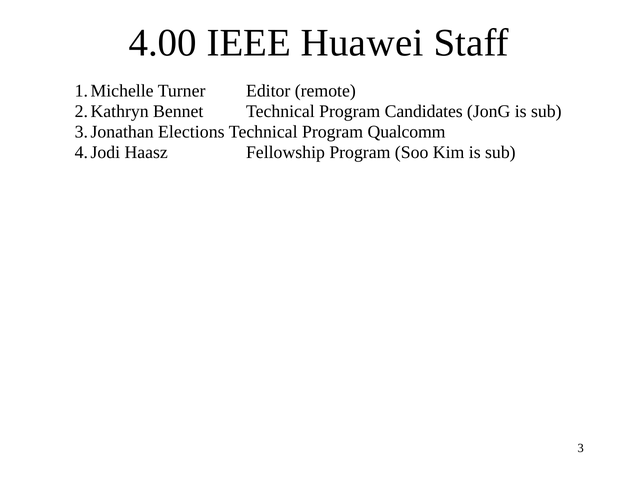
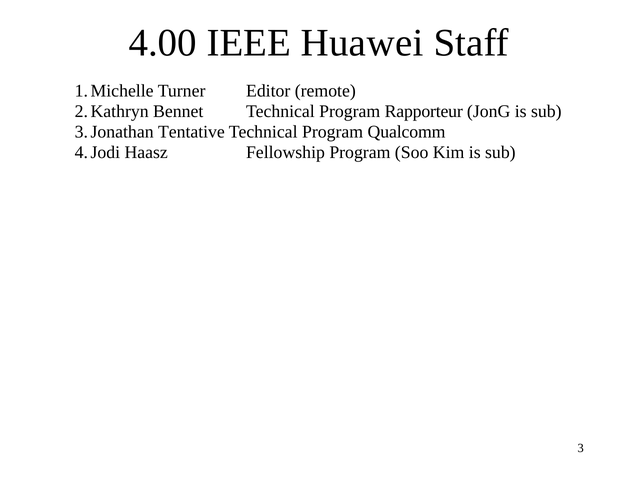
Candidates: Candidates -> Rapporteur
Elections: Elections -> Tentative
